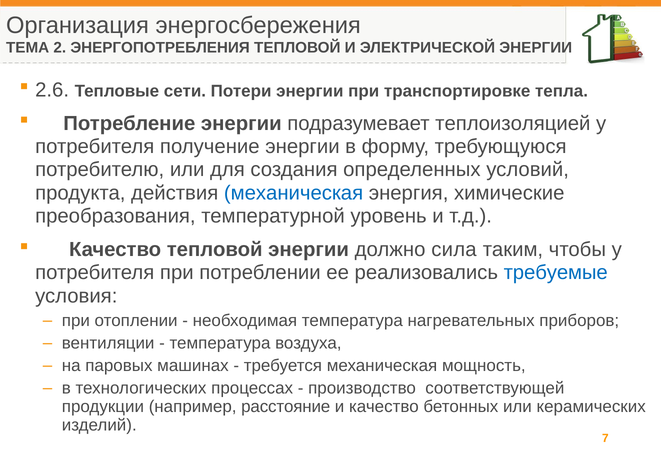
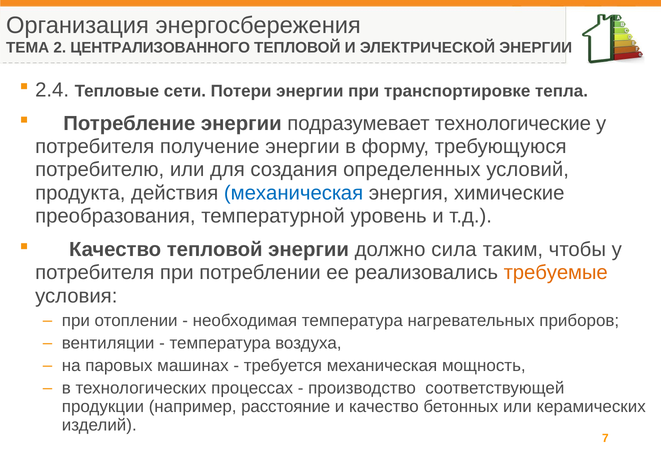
ЭНЕРГОПОТРЕБЛЕНИЯ: ЭНЕРГОПОТРЕБЛЕНИЯ -> ЦЕНТРАЛИЗОВАННОГО
2.6: 2.6 -> 2.4
теплоизоляцией: теплоизоляцией -> технологические
требуемые colour: blue -> orange
